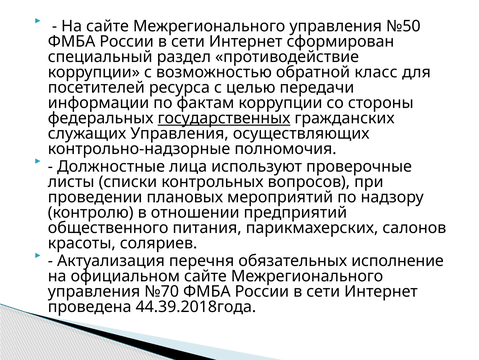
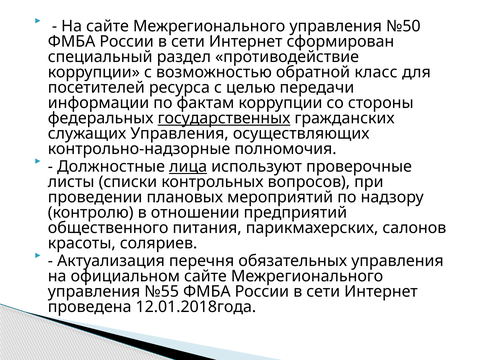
лица underline: none -> present
обязательных исполнение: исполнение -> управления
№70: №70 -> №55
44.39.2018года: 44.39.2018года -> 12.01.2018года
